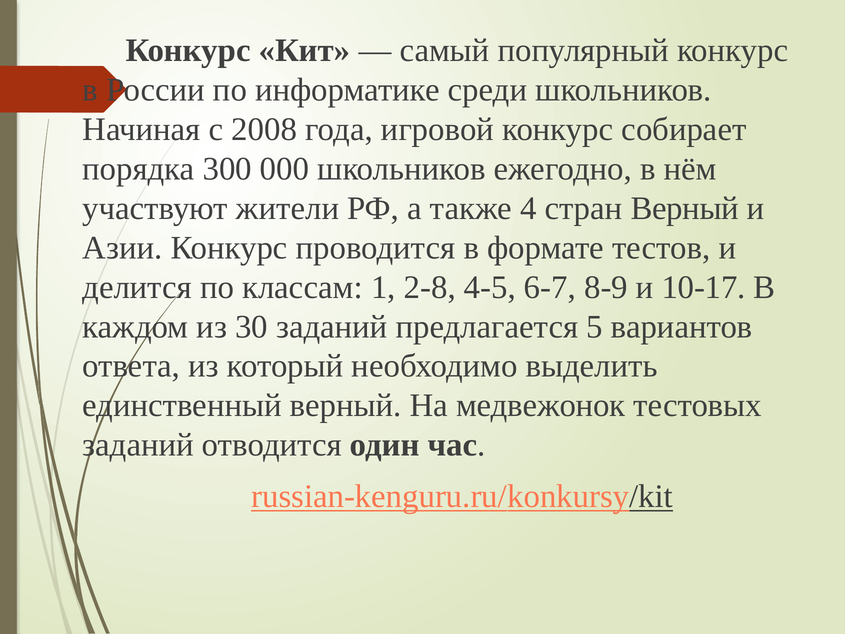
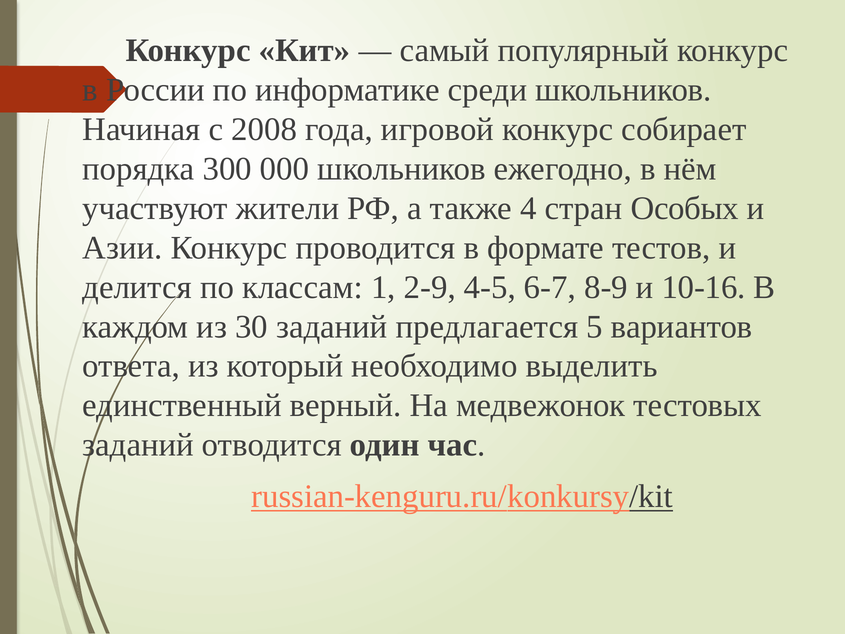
стран Верный: Верный -> Особых
2-8: 2-8 -> 2-9
10-17: 10-17 -> 10-16
